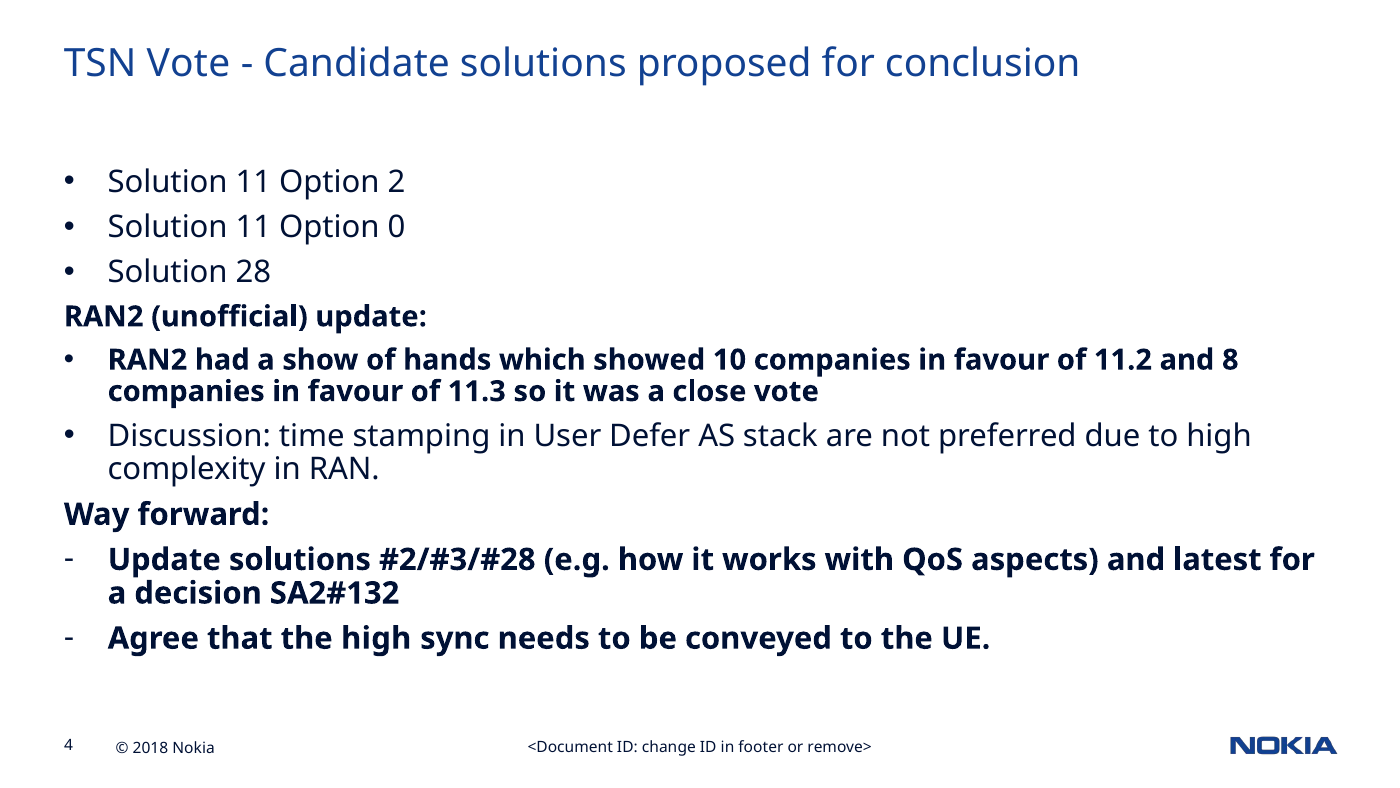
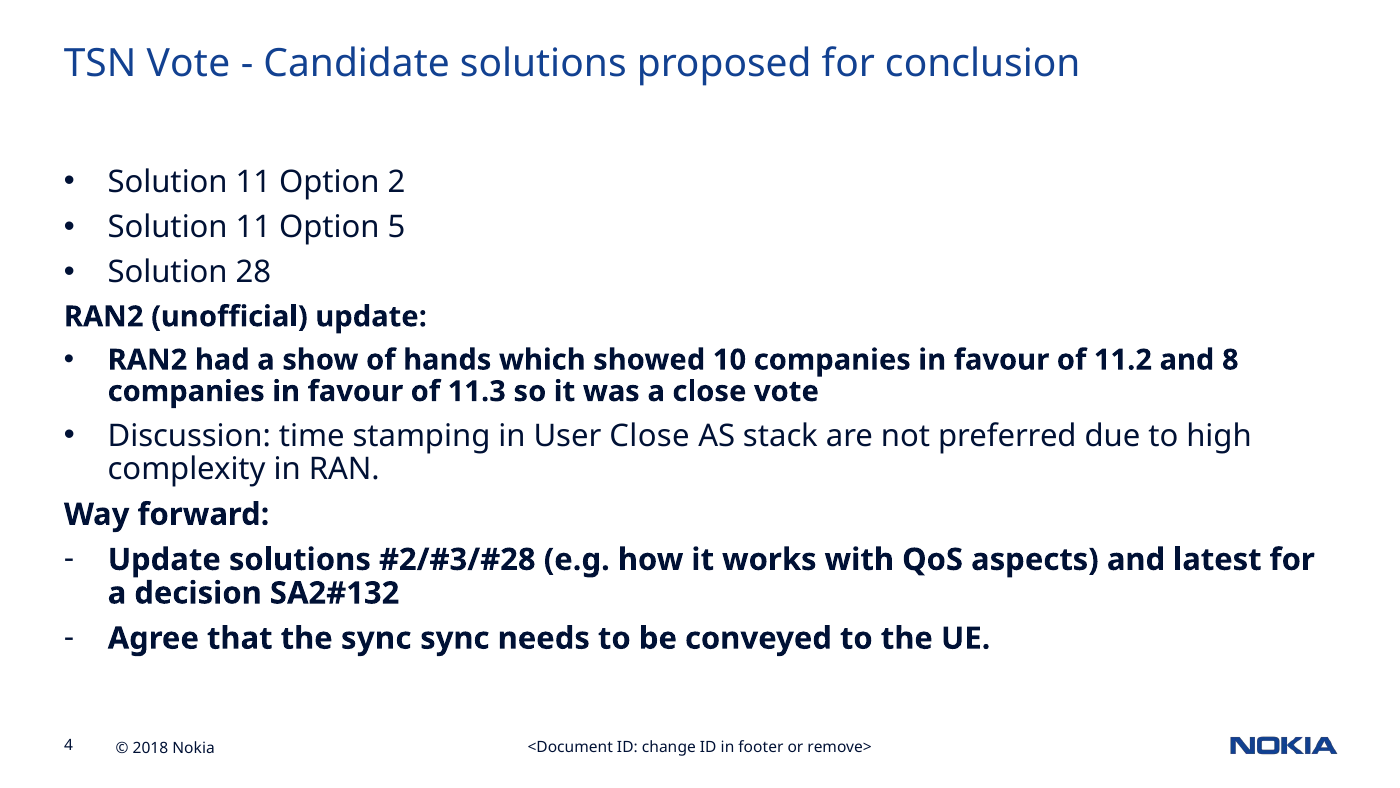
0: 0 -> 5
User Defer: Defer -> Close
the high: high -> sync
